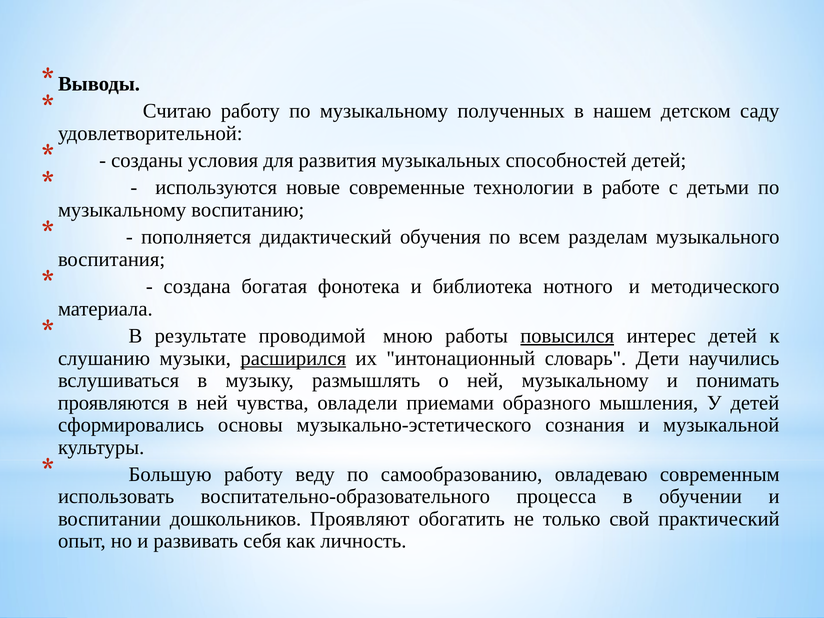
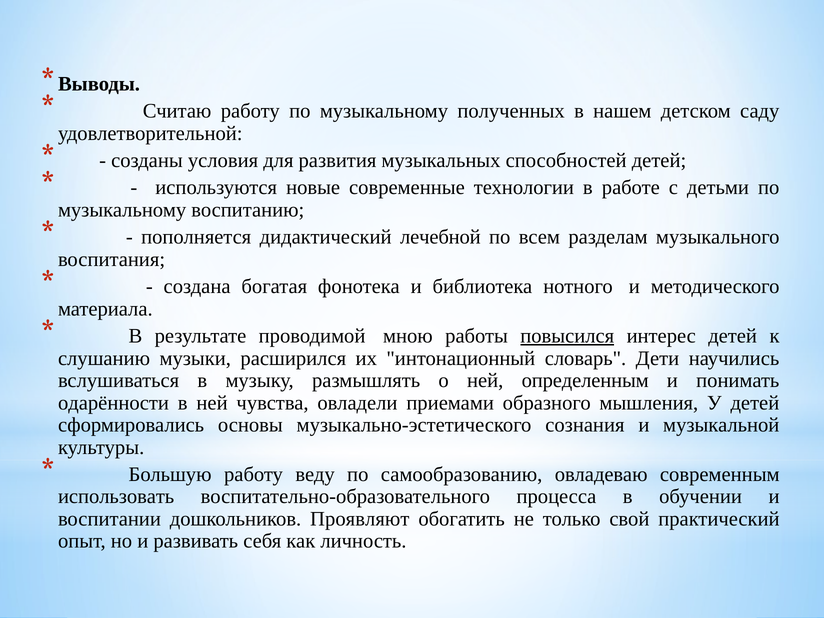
обучения: обучения -> лечебной
расширился underline: present -> none
ней музыкальному: музыкальному -> определенным
проявляются: проявляются -> одарённости
